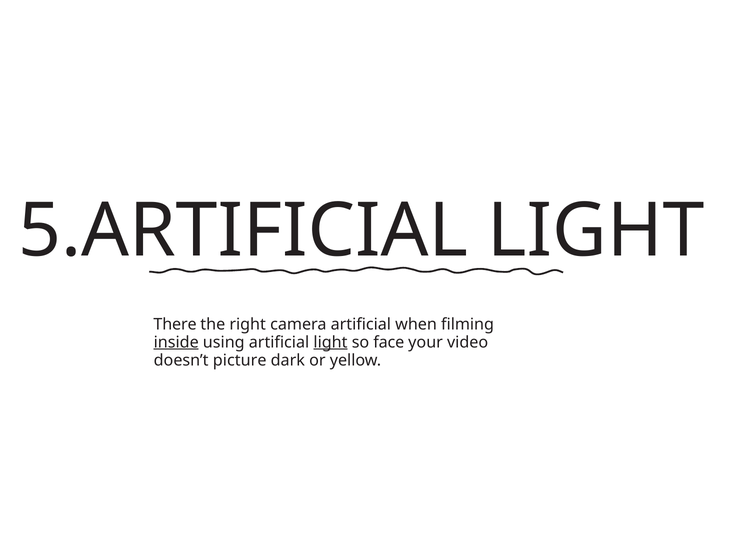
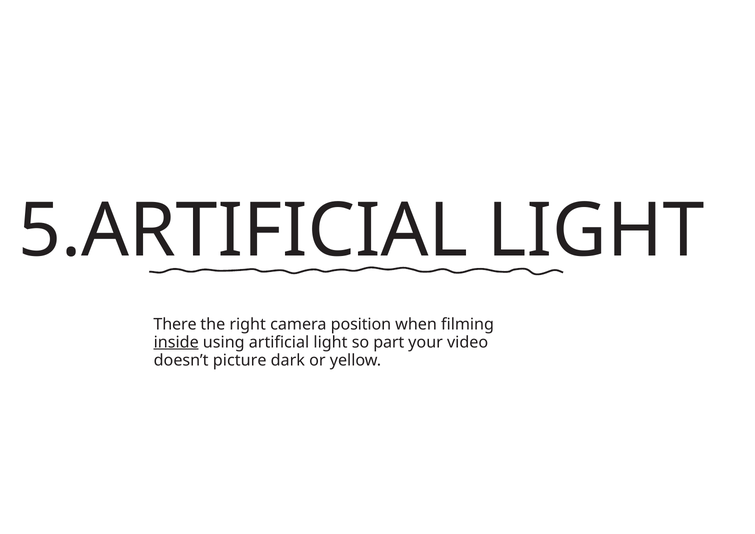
camera artificial: artificial -> position
light at (330, 342) underline: present -> none
face: face -> part
